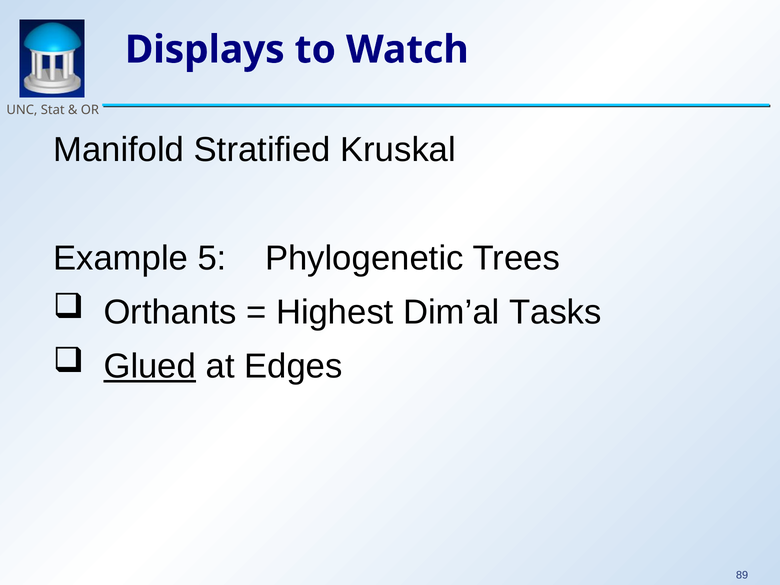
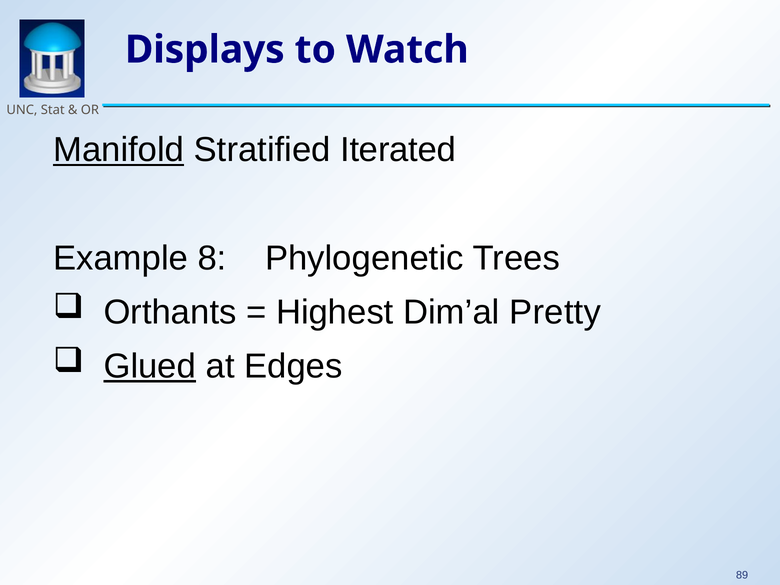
Manifold underline: none -> present
Kruskal: Kruskal -> Iterated
5: 5 -> 8
Tasks: Tasks -> Pretty
